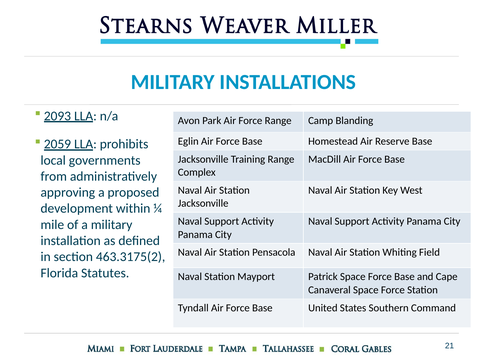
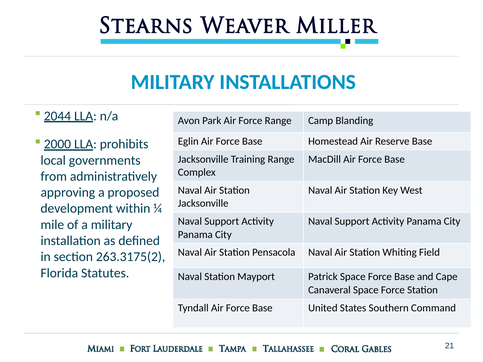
2093: 2093 -> 2044
2059: 2059 -> 2000
463.3175(2: 463.3175(2 -> 263.3175(2
